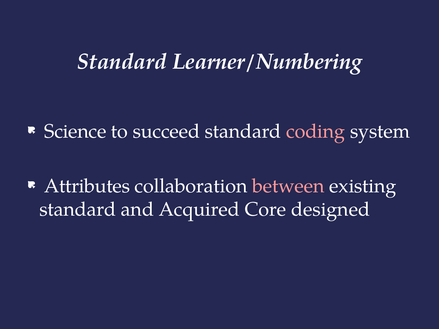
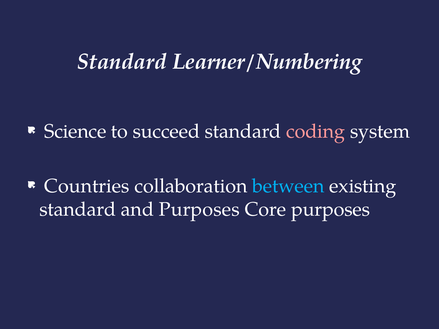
Attributes: Attributes -> Countries
between colour: pink -> light blue
and Acquired: Acquired -> Purposes
Core designed: designed -> purposes
